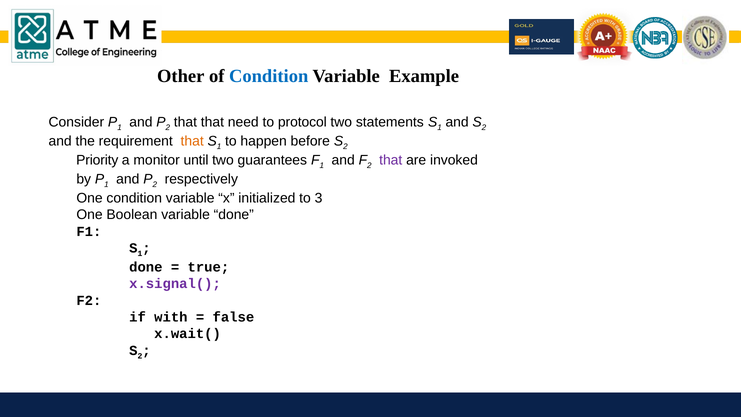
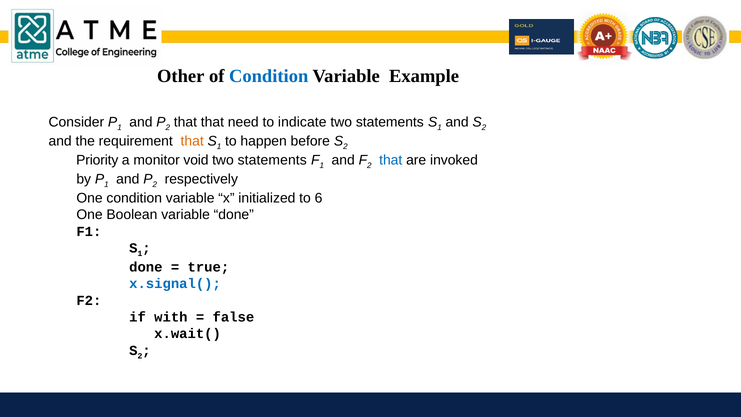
protocol: protocol -> indicate
until: until -> void
guarantees at (272, 160): guarantees -> statements
that at (391, 160) colour: purple -> blue
3: 3 -> 6
x.signal( colour: purple -> blue
